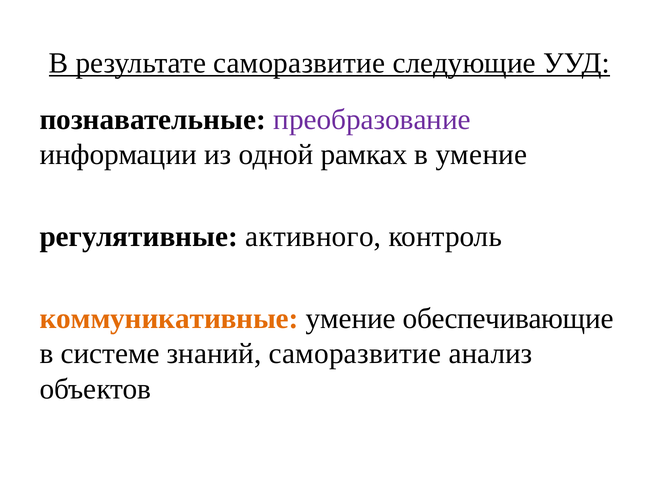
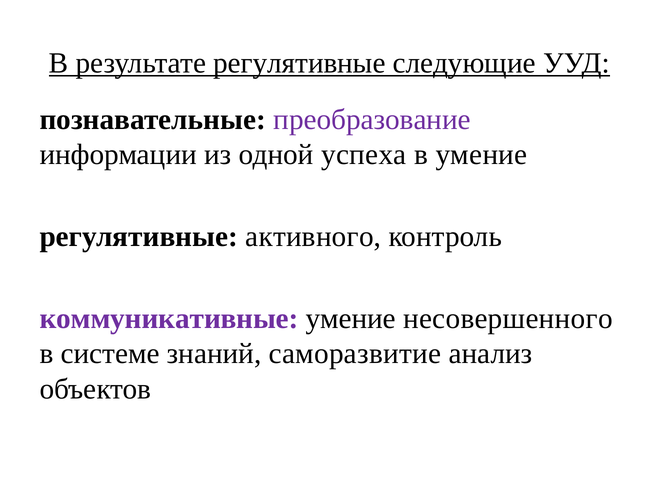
результате саморазвитие: саморазвитие -> регулятивные
рамках: рамках -> успеха
коммуникативные colour: orange -> purple
обеспечивающие: обеспечивающие -> несовершенного
